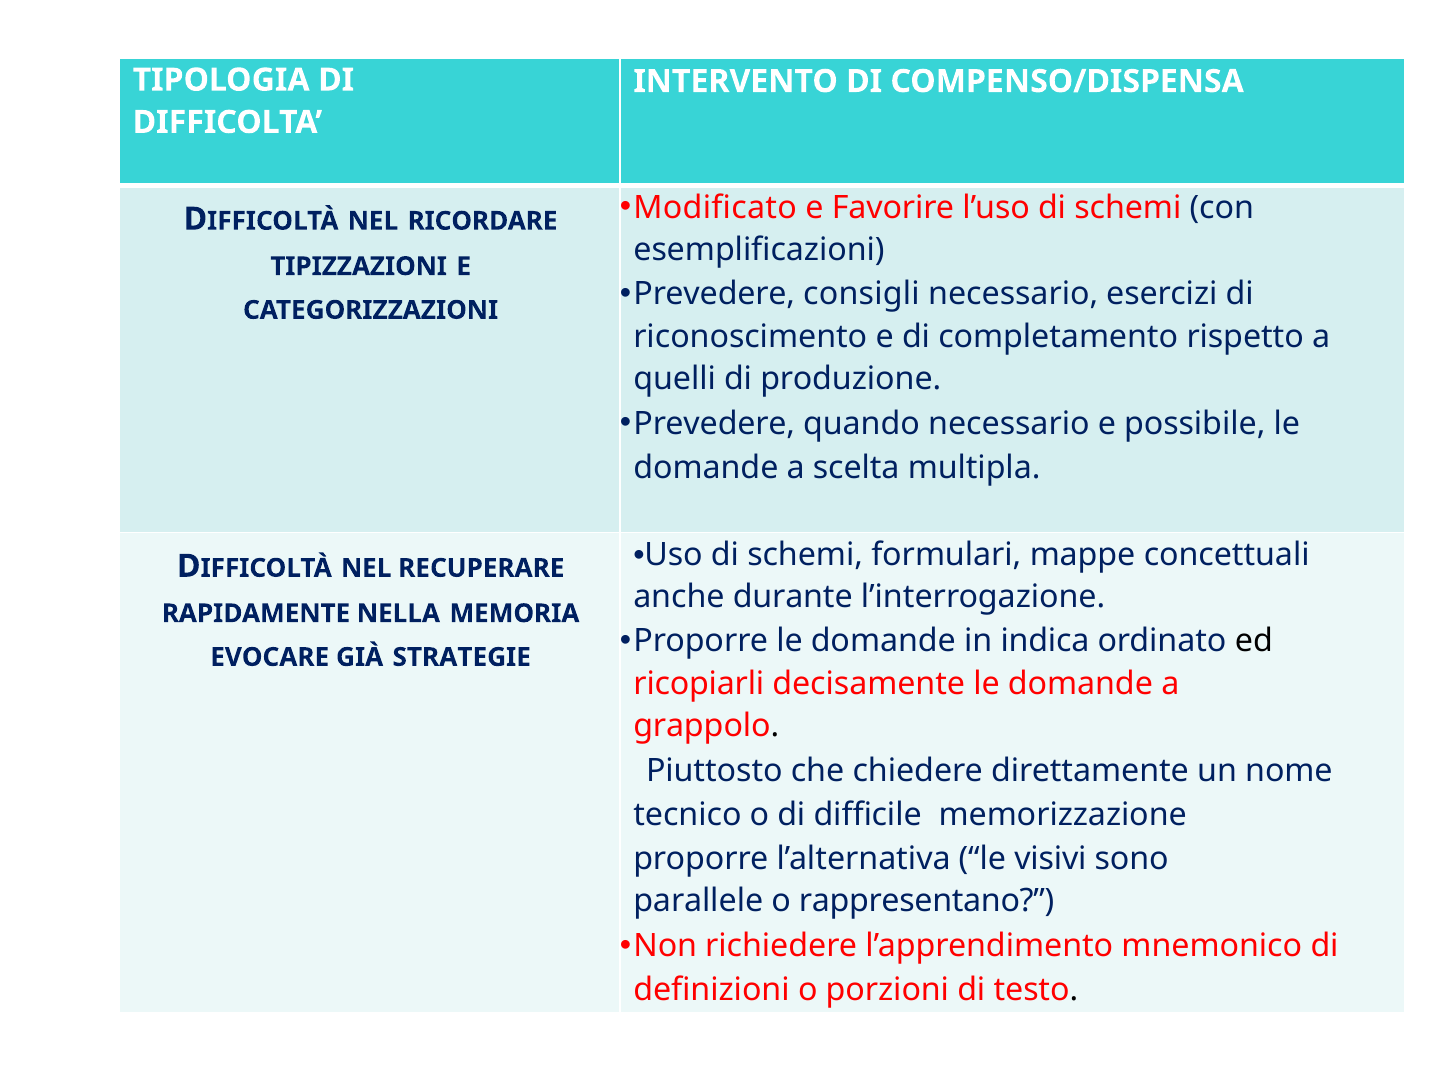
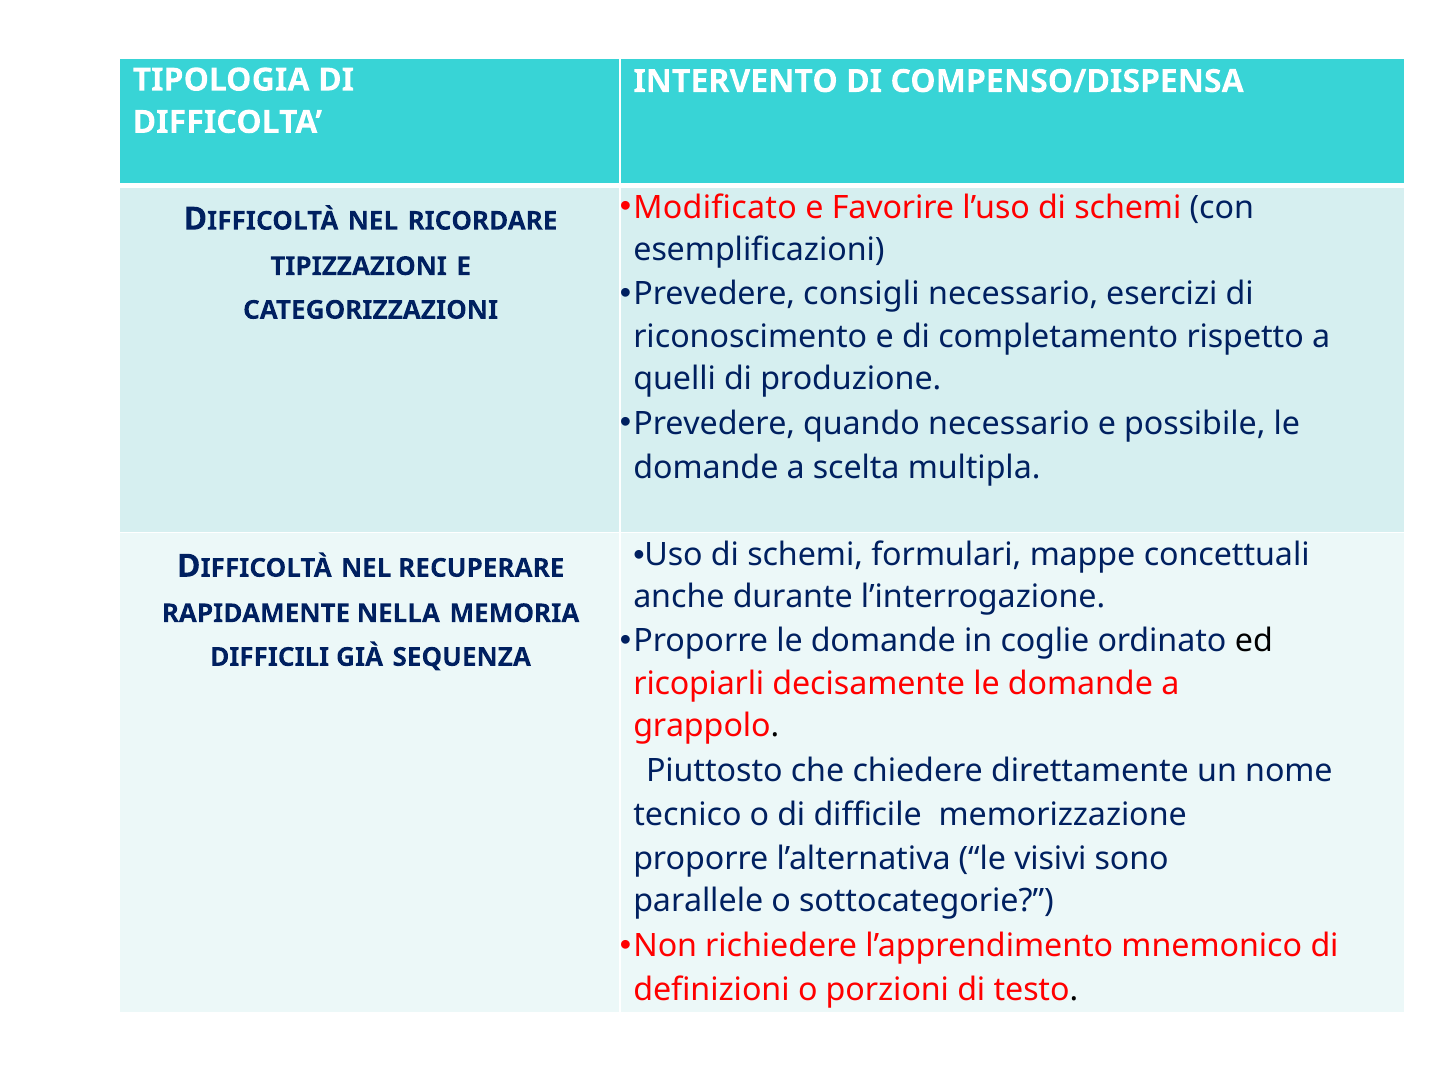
indica: indica -> coglie
EVOCARE: EVOCARE -> DIFFICILI
STRATEGIE: STRATEGIE -> SEQUENZA
rappresentano: rappresentano -> sottocategorie
